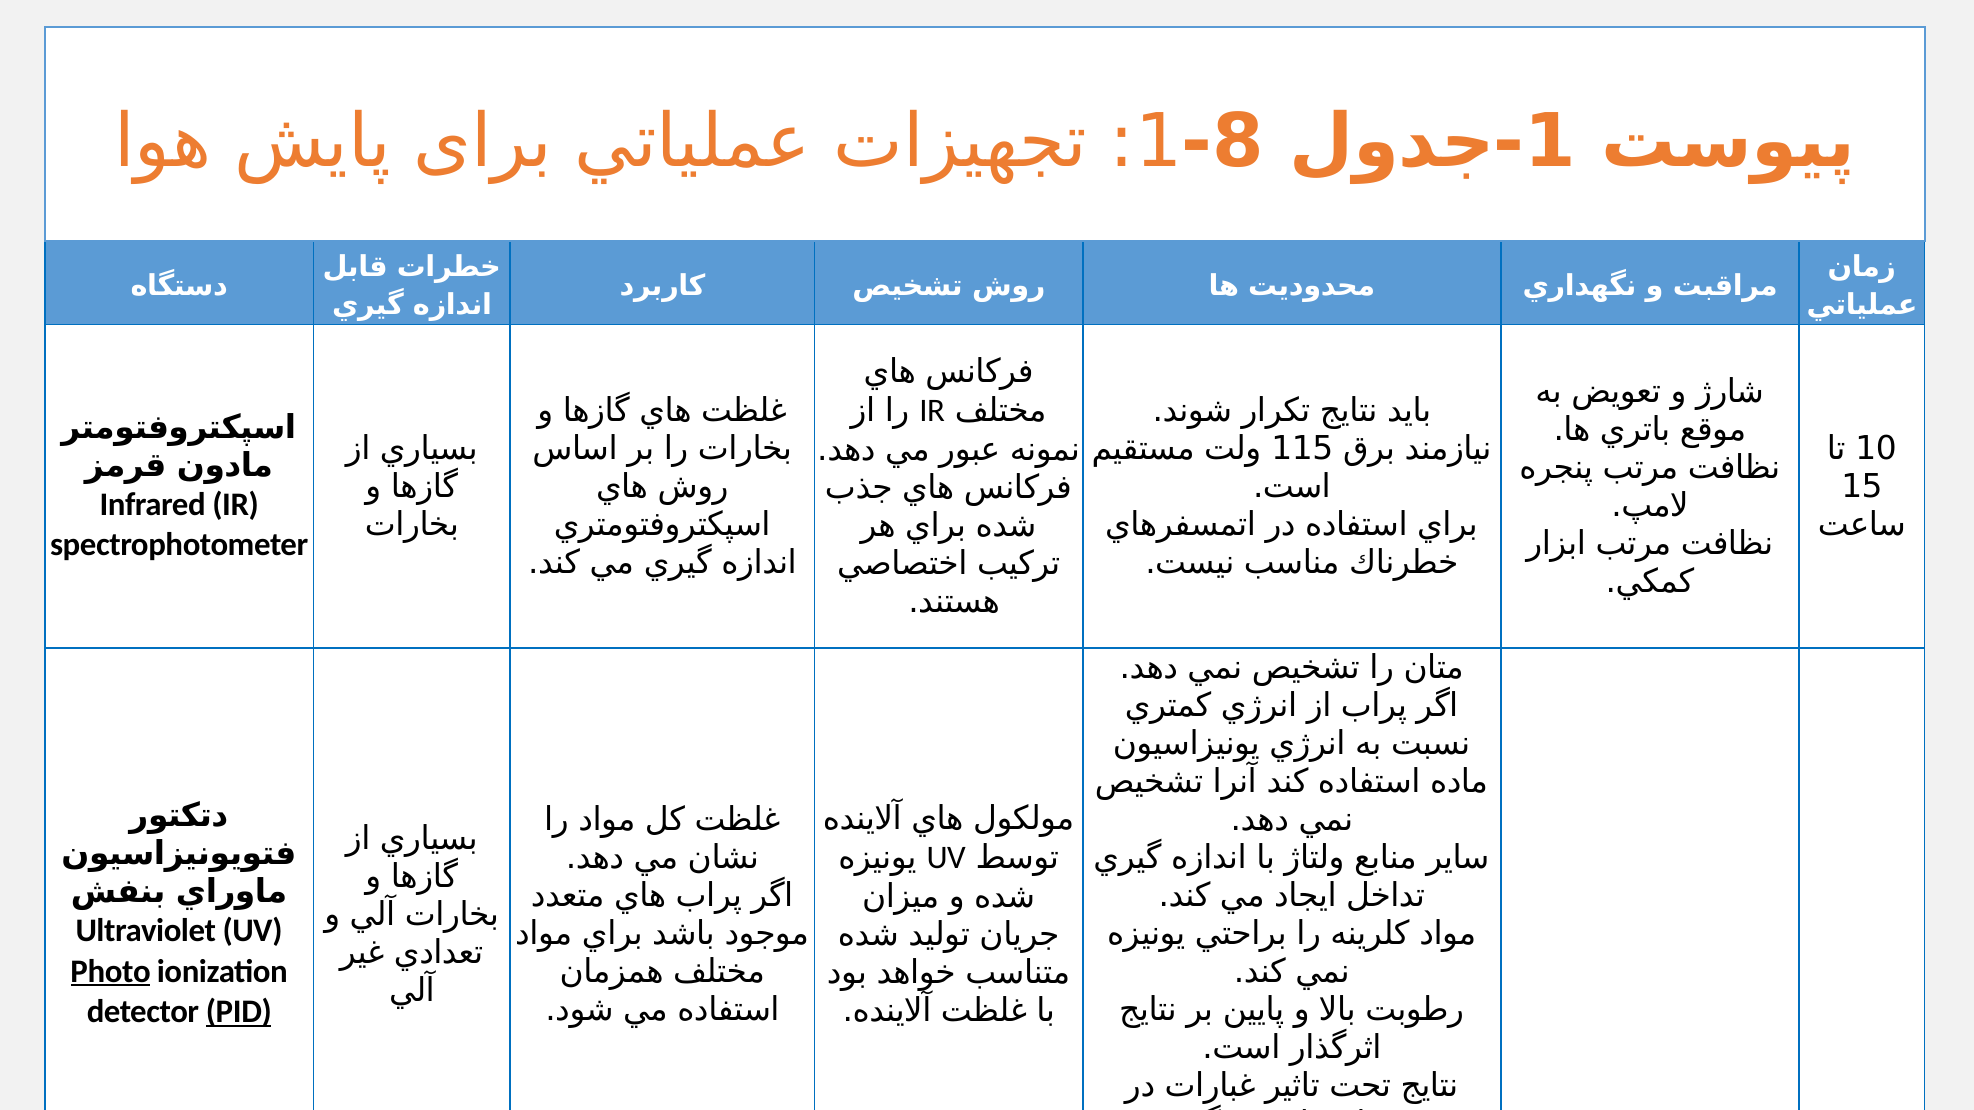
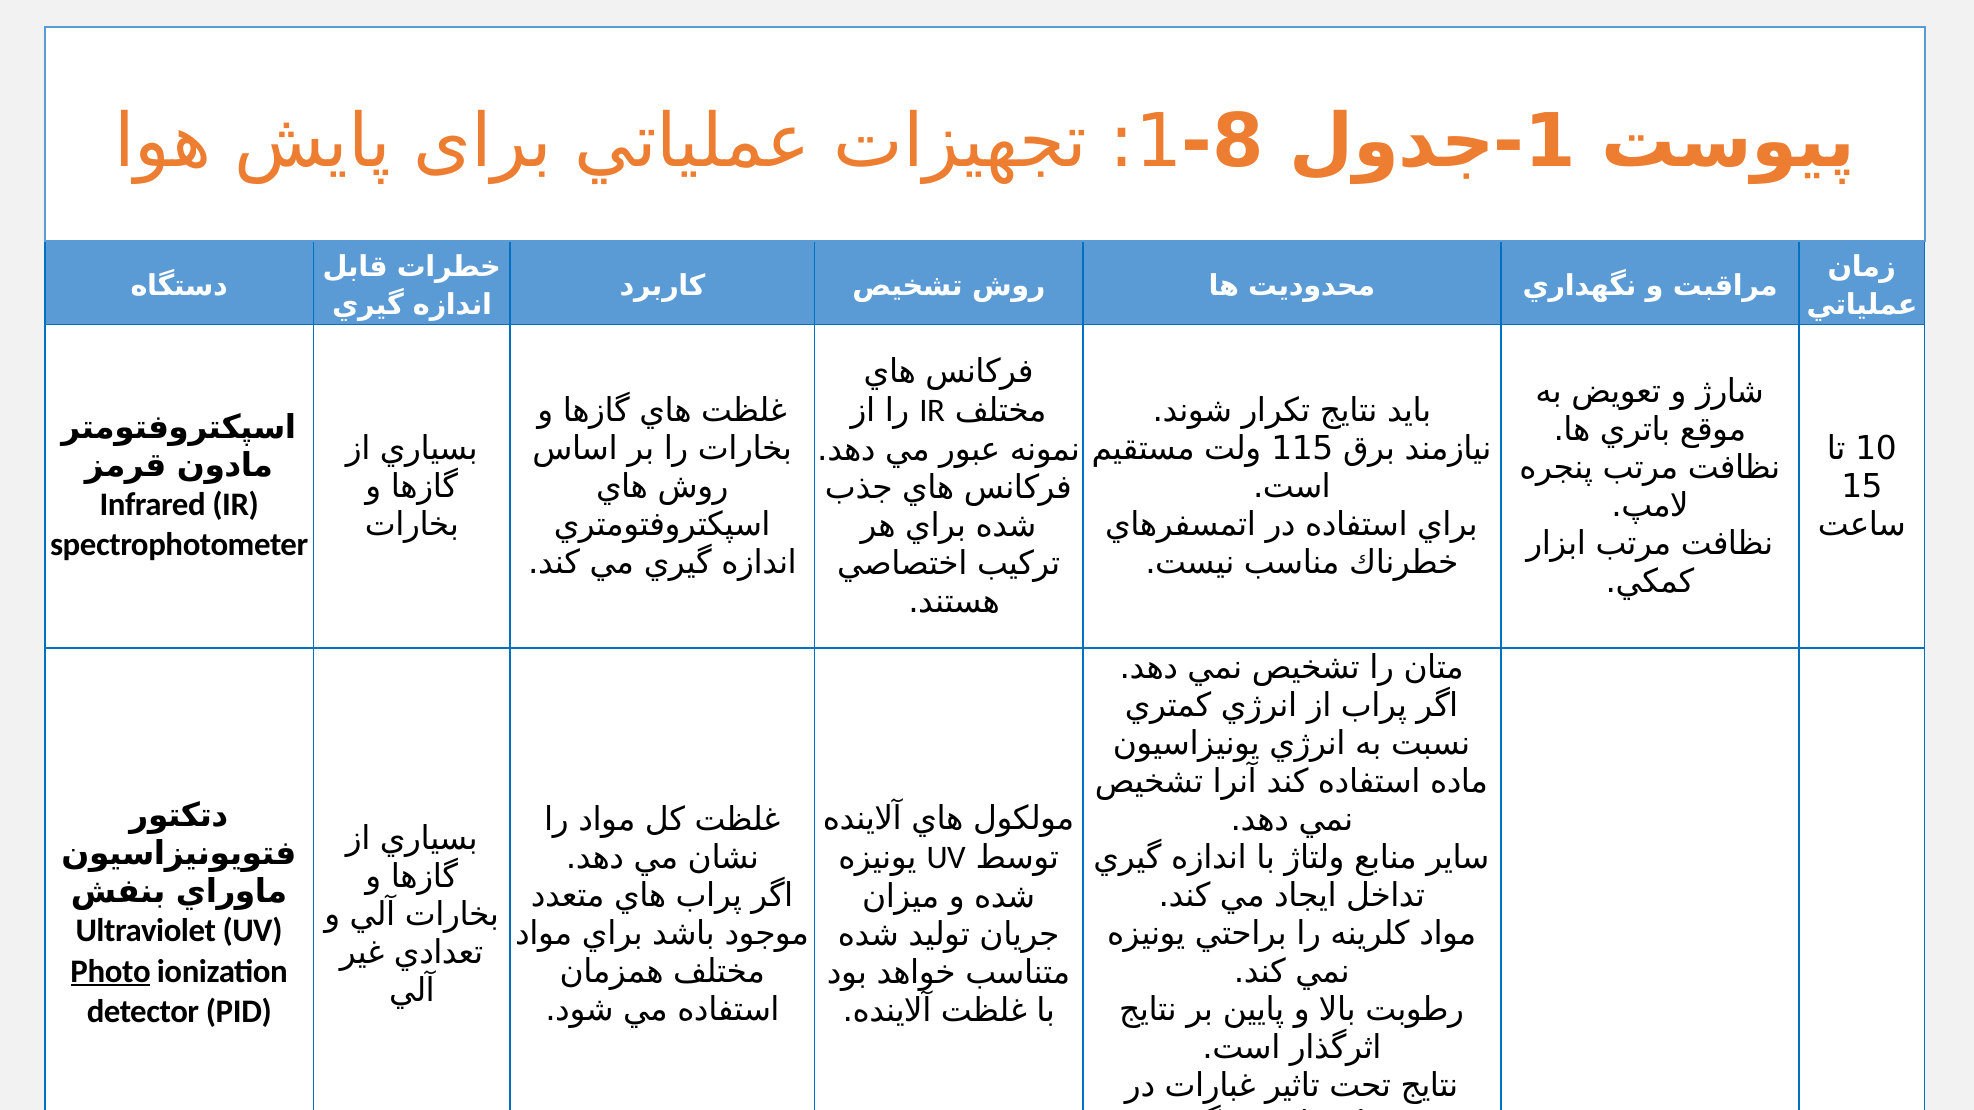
PID underline: present -> none
